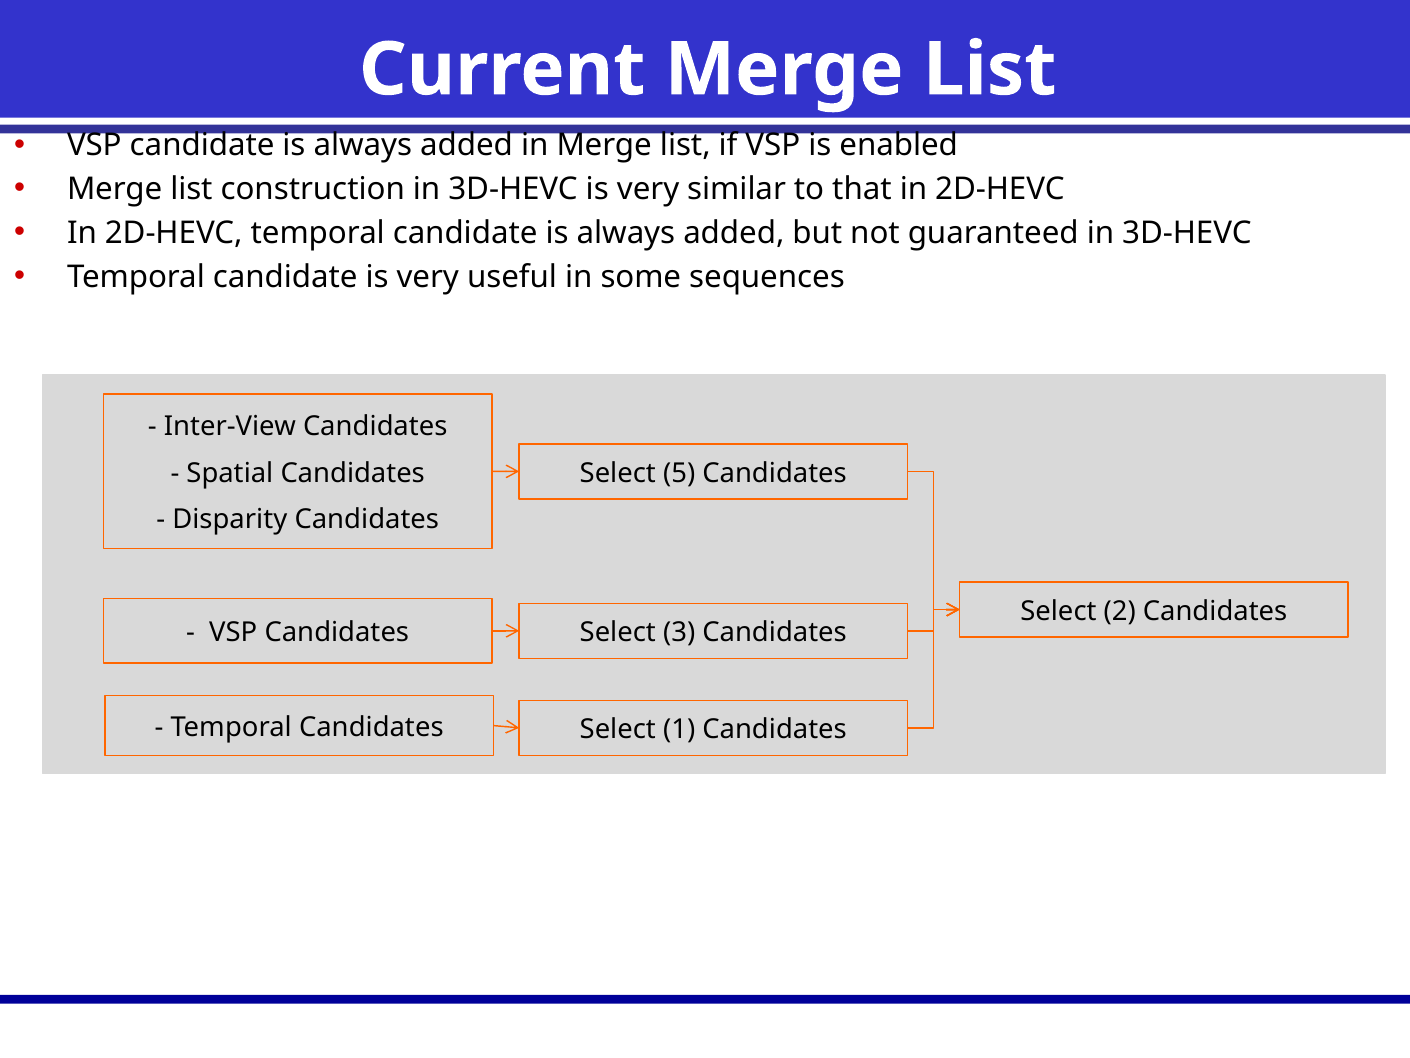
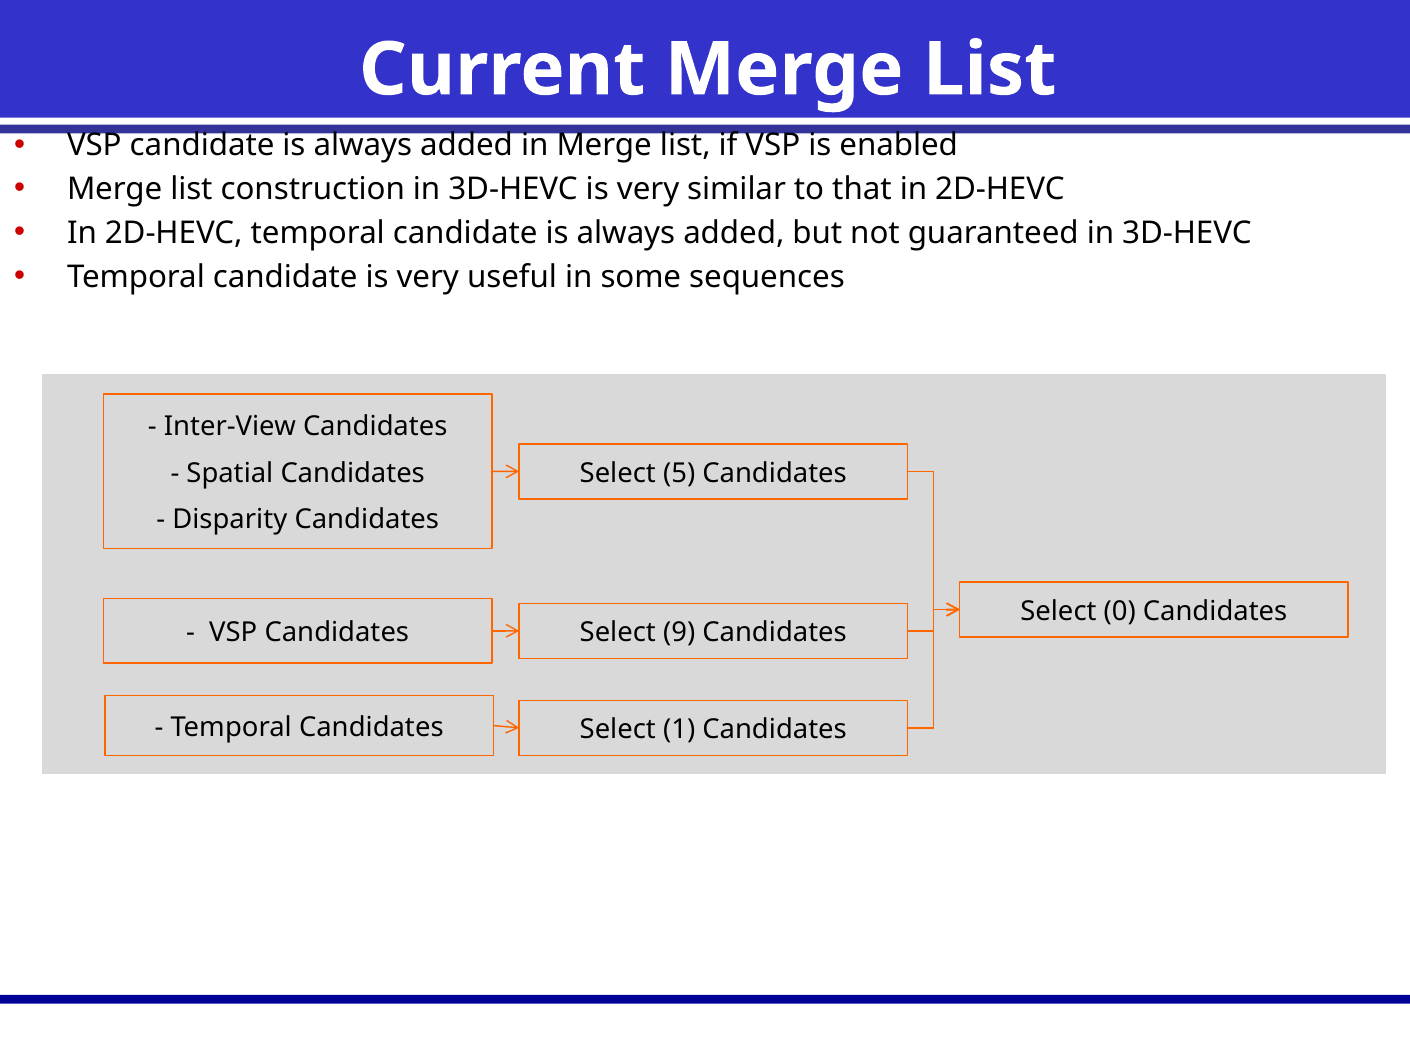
2: 2 -> 0
3: 3 -> 9
